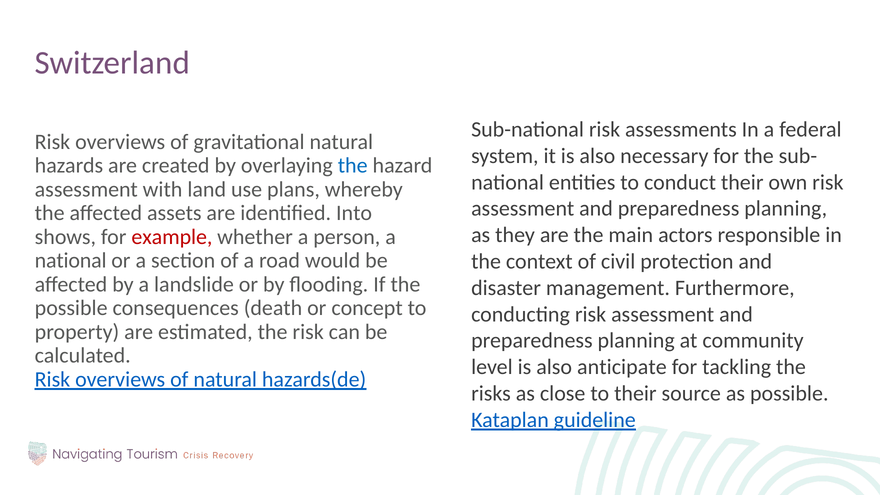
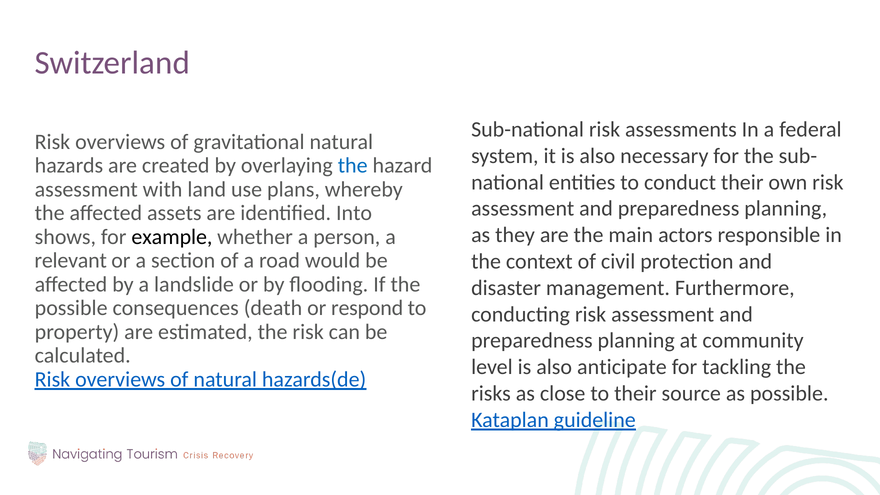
example colour: red -> black
national at (71, 261): national -> relevant
concept: concept -> respond
